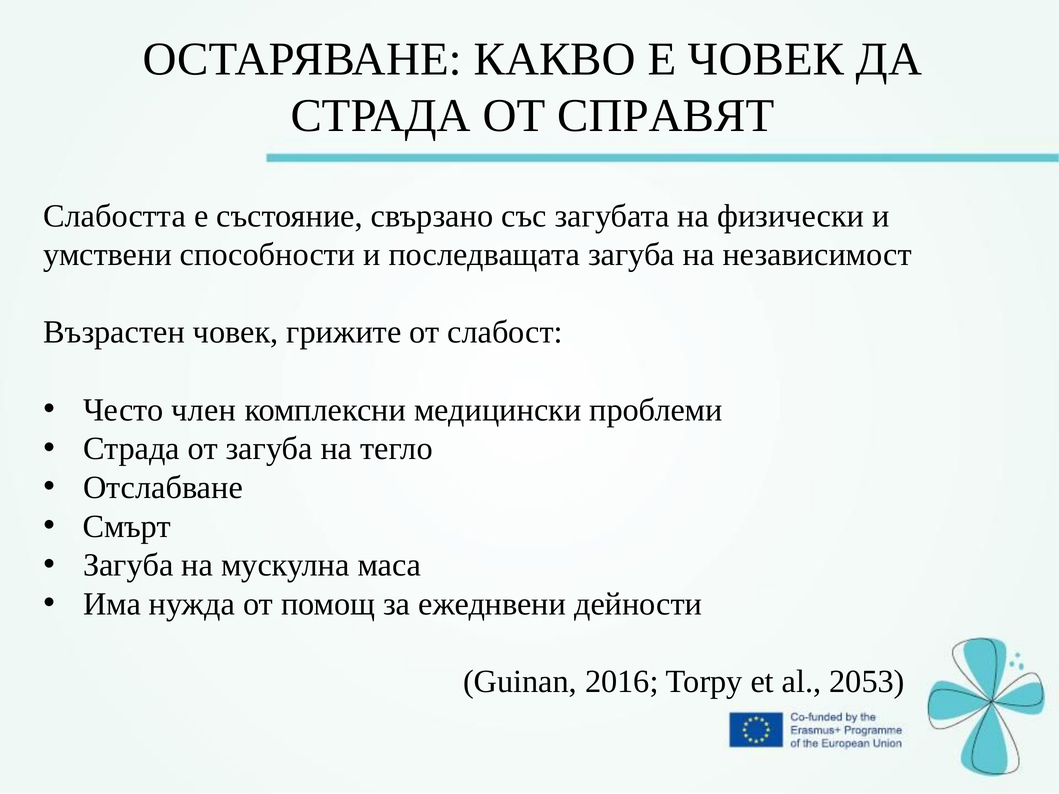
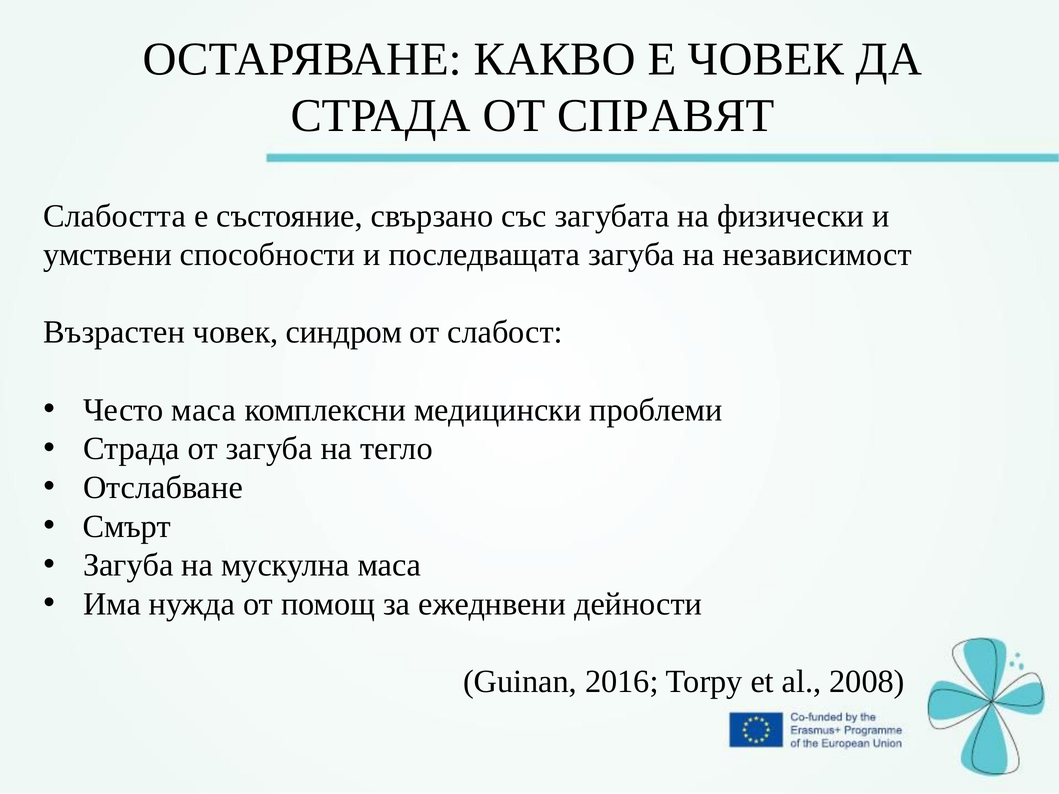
грижите: грижите -> синдром
Често член: член -> маса
2053: 2053 -> 2008
